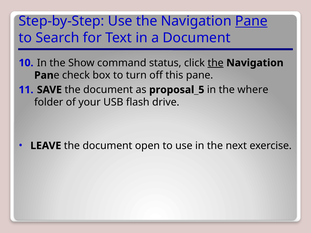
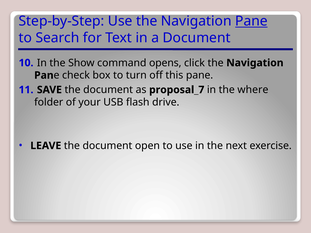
status: status -> opens
the at (216, 63) underline: present -> none
proposal_5: proposal_5 -> proposal_7
